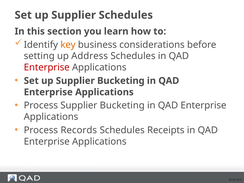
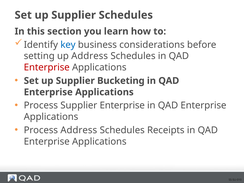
key colour: orange -> blue
Process Supplier Bucketing: Bucketing -> Enterprise
Process Records: Records -> Address
